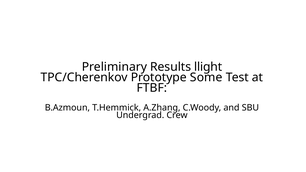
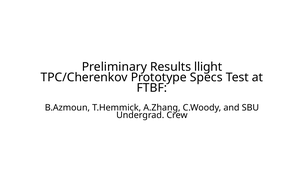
Some: Some -> Specs
